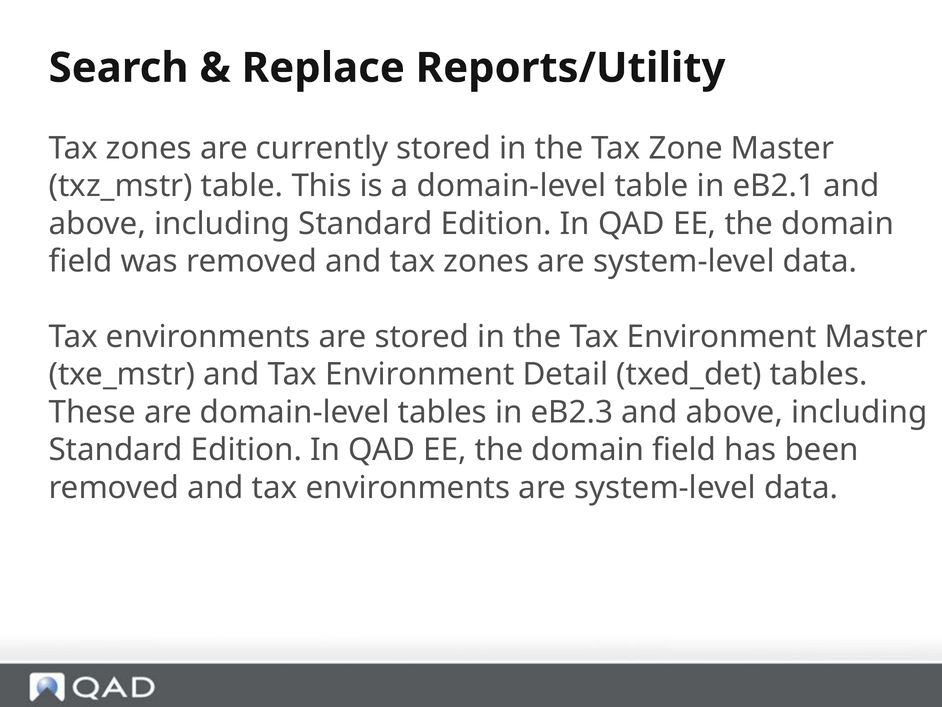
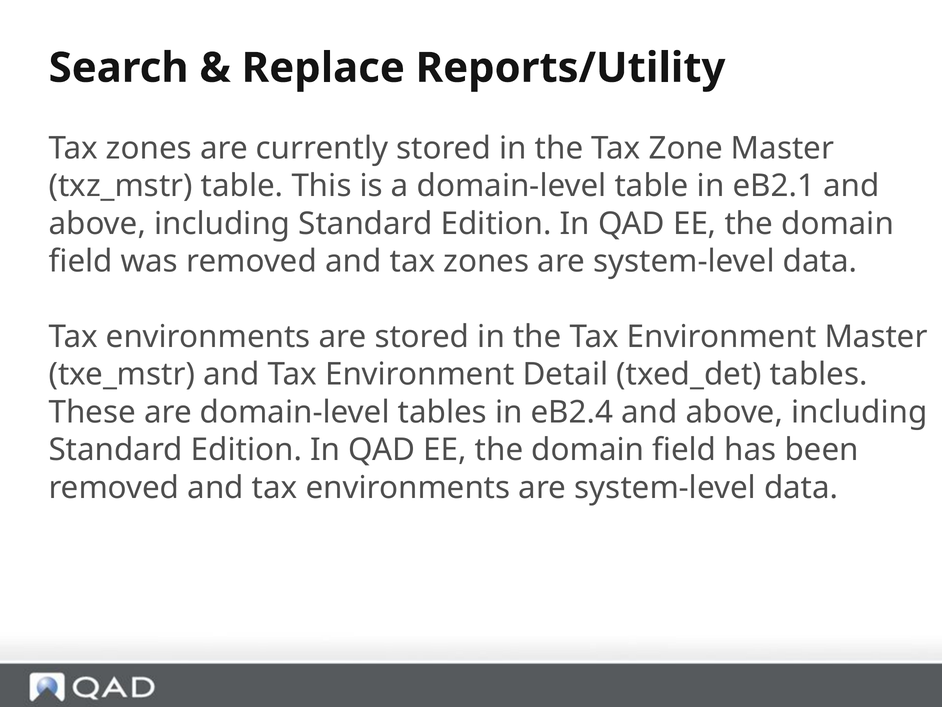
eB2.3: eB2.3 -> eB2.4
